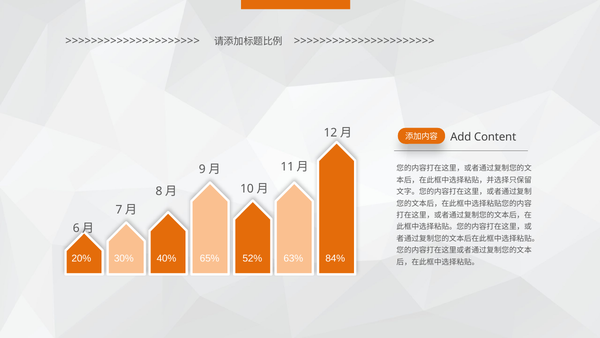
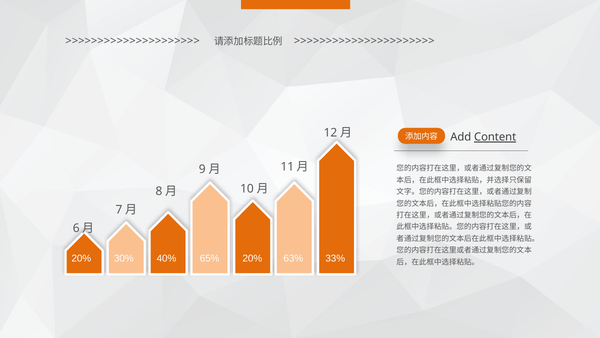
Content underline: none -> present
65% 52%: 52% -> 20%
84%: 84% -> 33%
